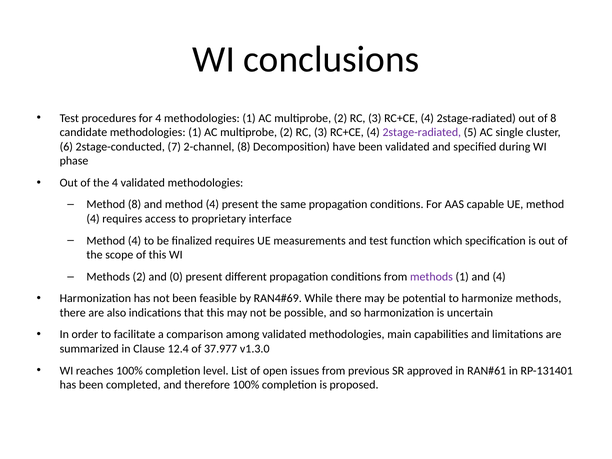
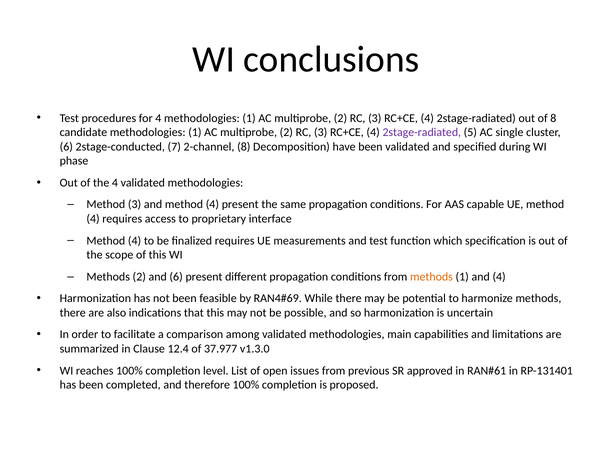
Method 8: 8 -> 3
and 0: 0 -> 6
methods at (431, 277) colour: purple -> orange
